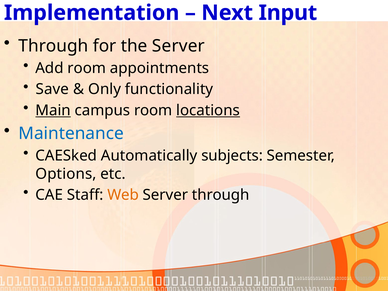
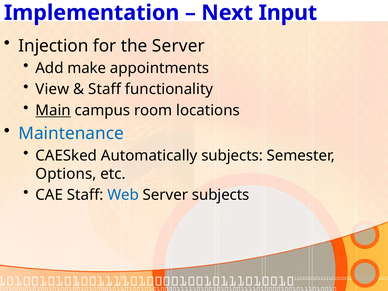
Through at (53, 46): Through -> Injection
Add room: room -> make
Save: Save -> View
Only at (105, 89): Only -> Staff
locations underline: present -> none
Web colour: orange -> blue
Server through: through -> subjects
